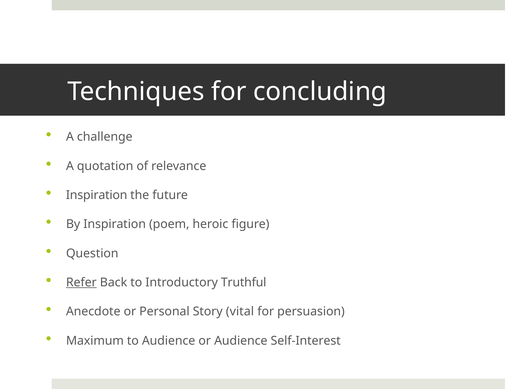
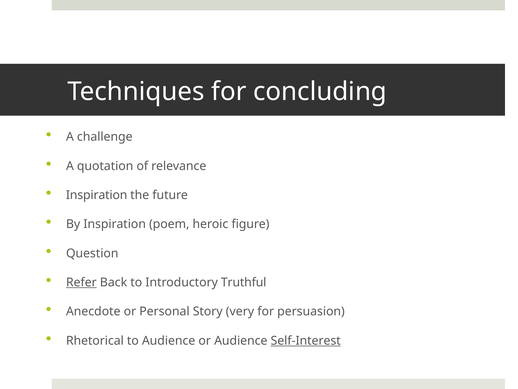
vital: vital -> very
Maximum: Maximum -> Rhetorical
Self-Interest underline: none -> present
